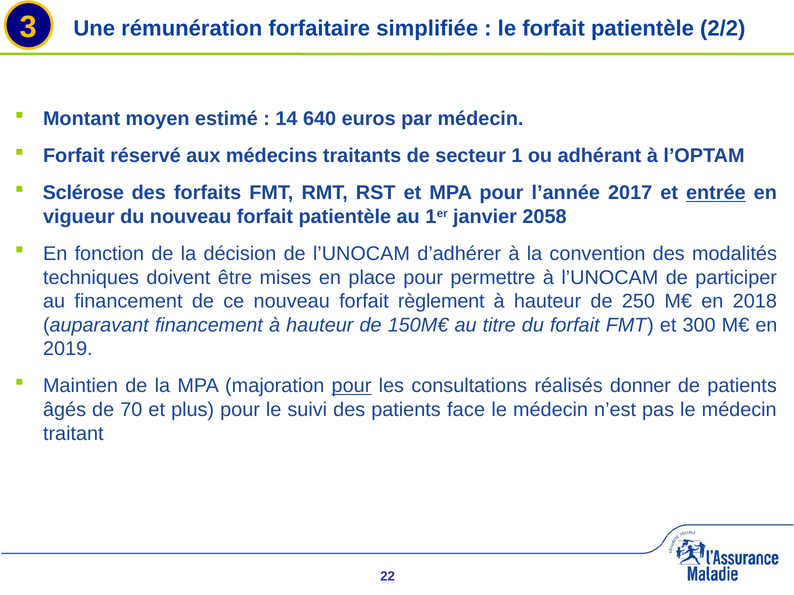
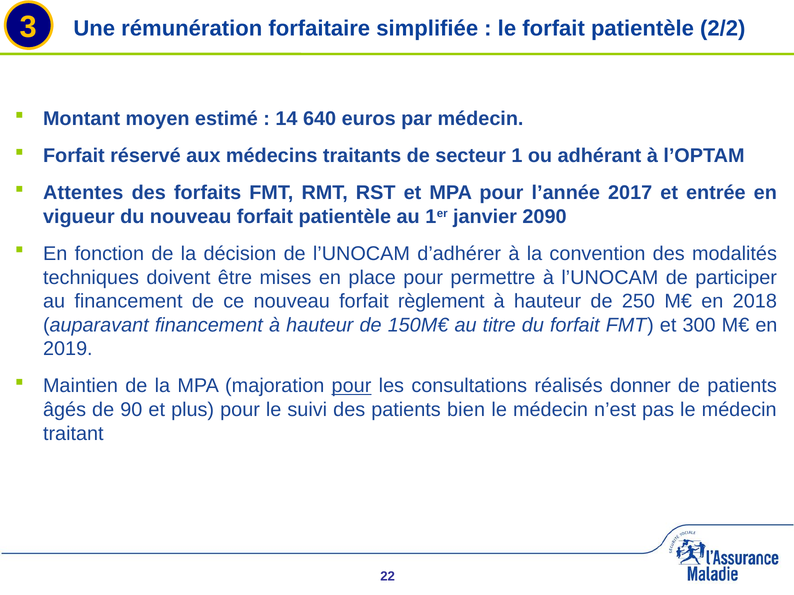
Sclérose: Sclérose -> Attentes
entrée underline: present -> none
2058: 2058 -> 2090
70: 70 -> 90
face: face -> bien
